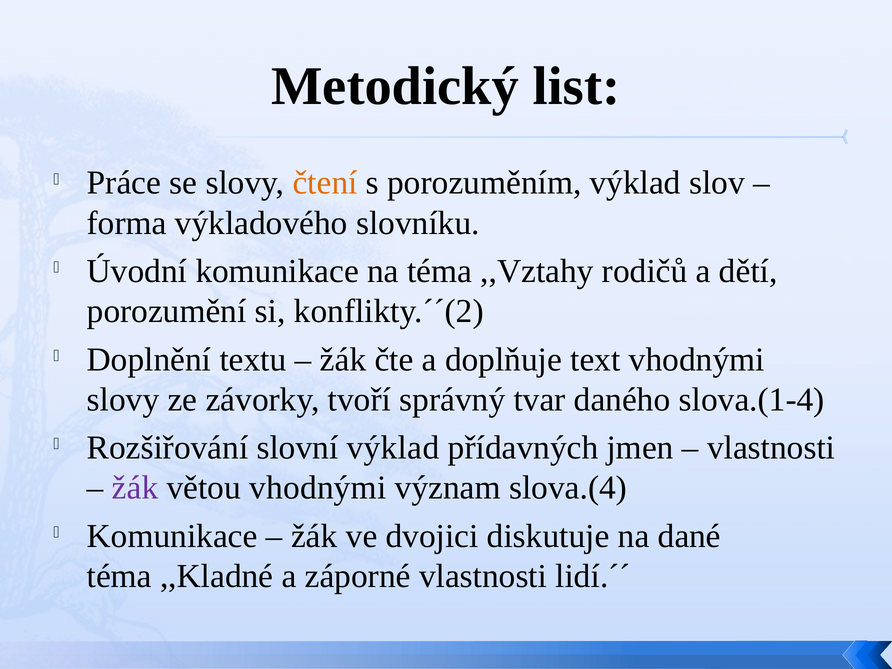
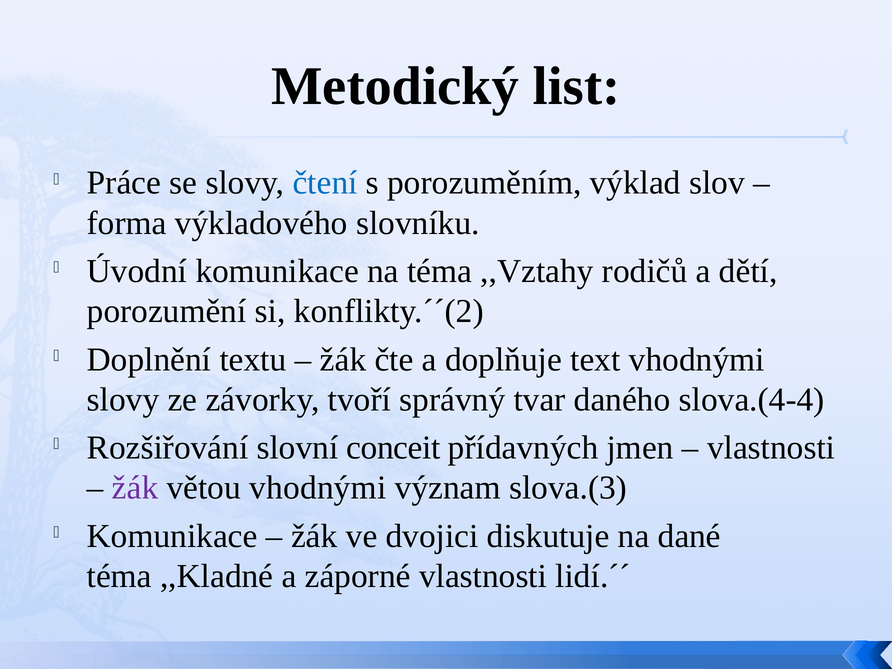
čtení colour: orange -> blue
slova.(1-4: slova.(1-4 -> slova.(4-4
slovní výklad: výklad -> conceit
slova.(4: slova.(4 -> slova.(3
